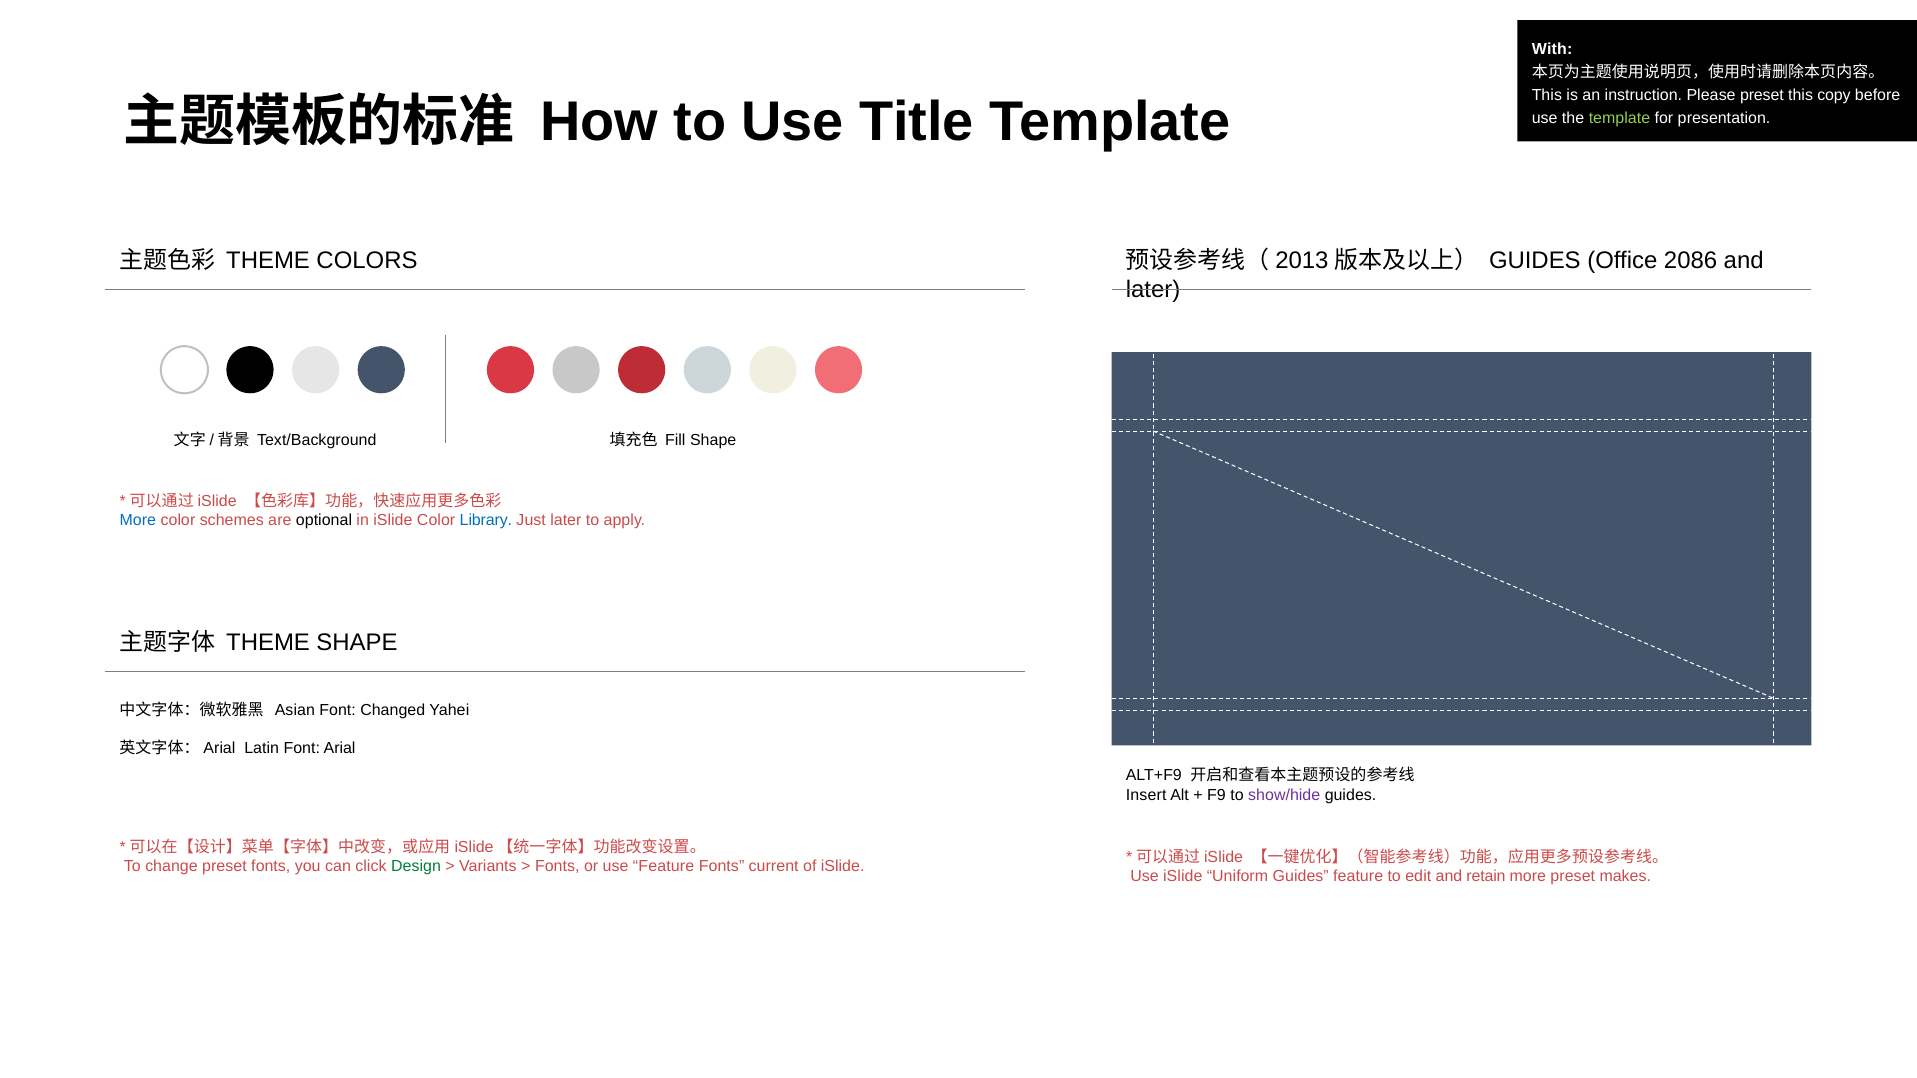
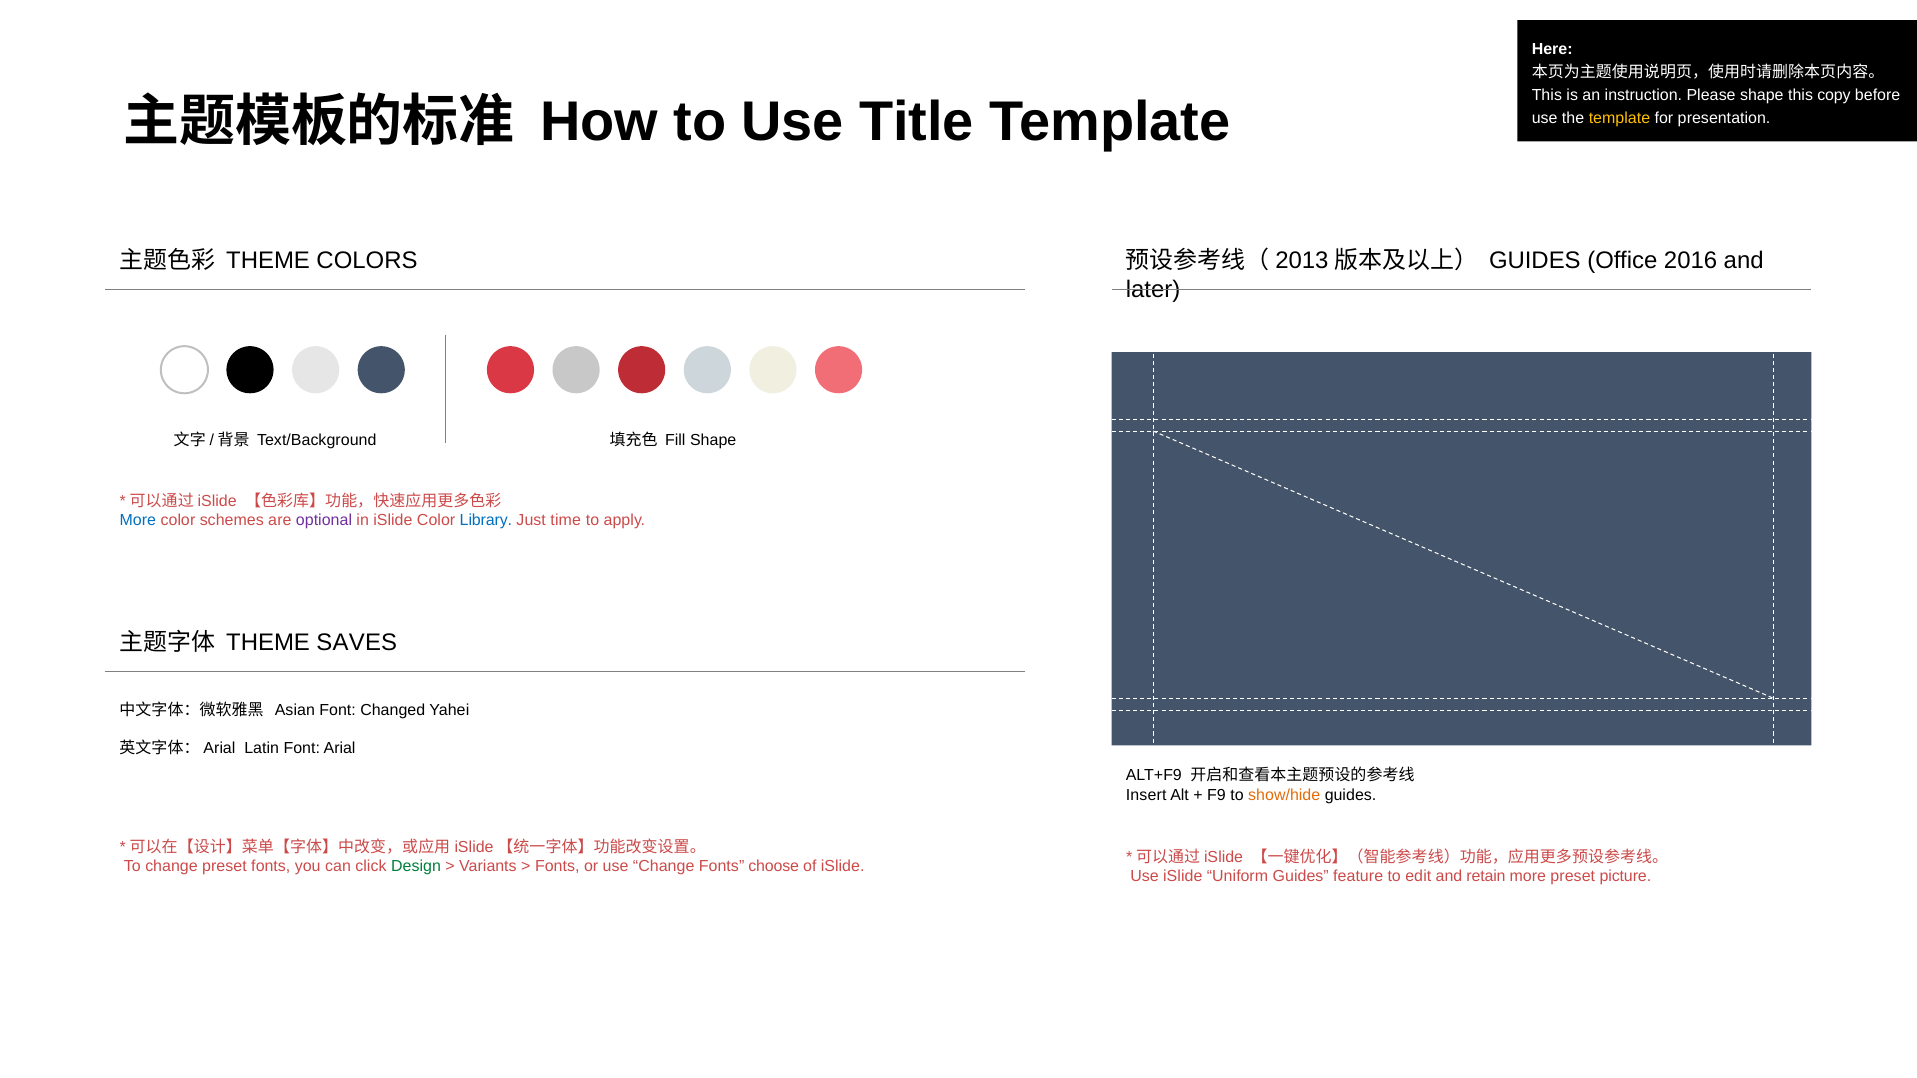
With: With -> Here
Please preset: preset -> shape
template at (1619, 118) colour: light green -> yellow
2086: 2086 -> 2016
optional colour: black -> purple
Just later: later -> time
THEME SHAPE: SHAPE -> SAVES
show/hide colour: purple -> orange
use Feature: Feature -> Change
current: current -> choose
makes: makes -> picture
